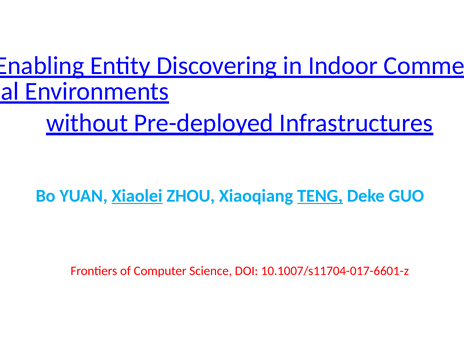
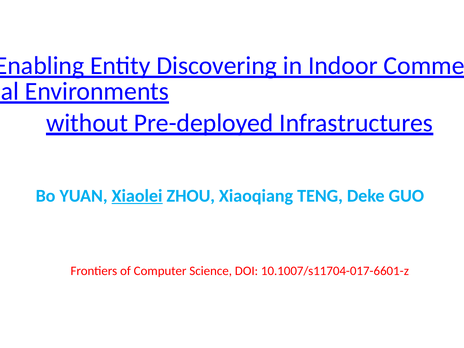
TENG underline: present -> none
